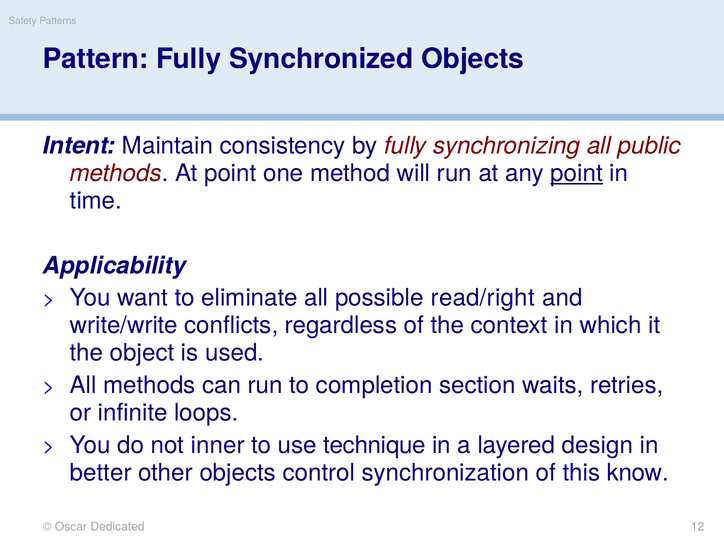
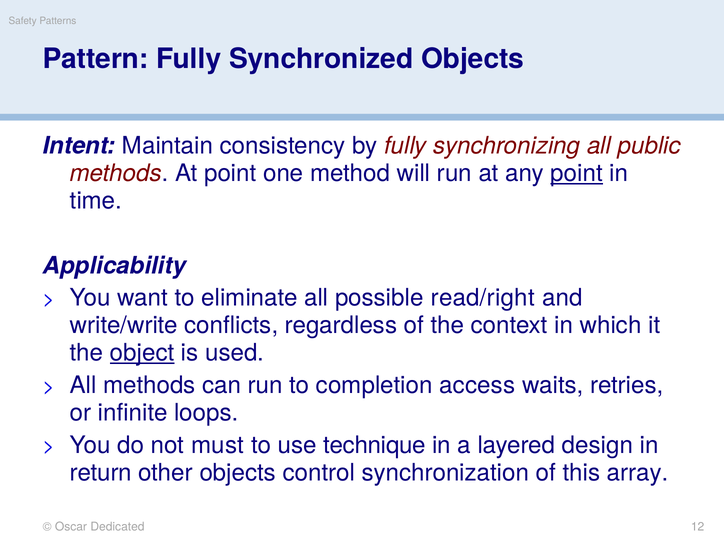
object underline: none -> present
section: section -> access
inner: inner -> must
better: better -> return
know: know -> array
